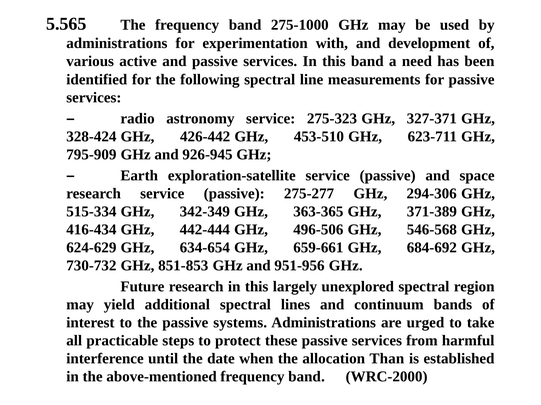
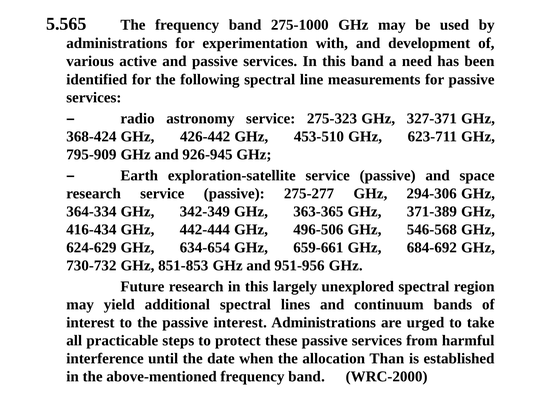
328‑424: 328‑424 -> 368‑424
515‑334: 515‑334 -> 364‑334
passive systems: systems -> interest
